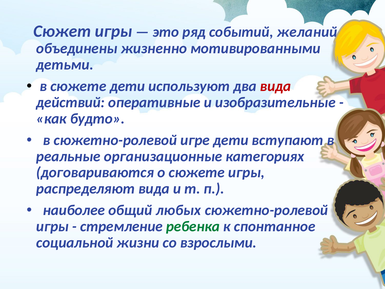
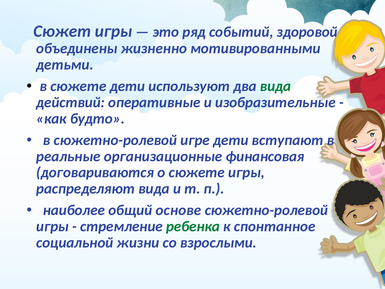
желаний: желаний -> здоровой
вида at (276, 86) colour: red -> green
категориях: категориях -> финансовая
любых: любых -> основе
